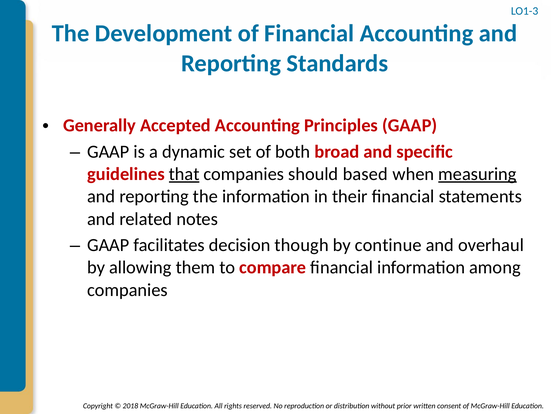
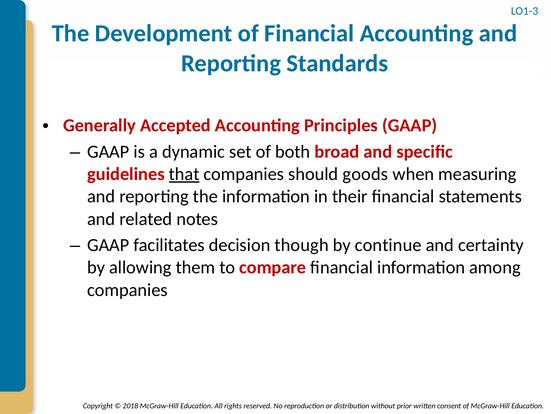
based: based -> goods
measuring underline: present -> none
overhaul: overhaul -> certainty
